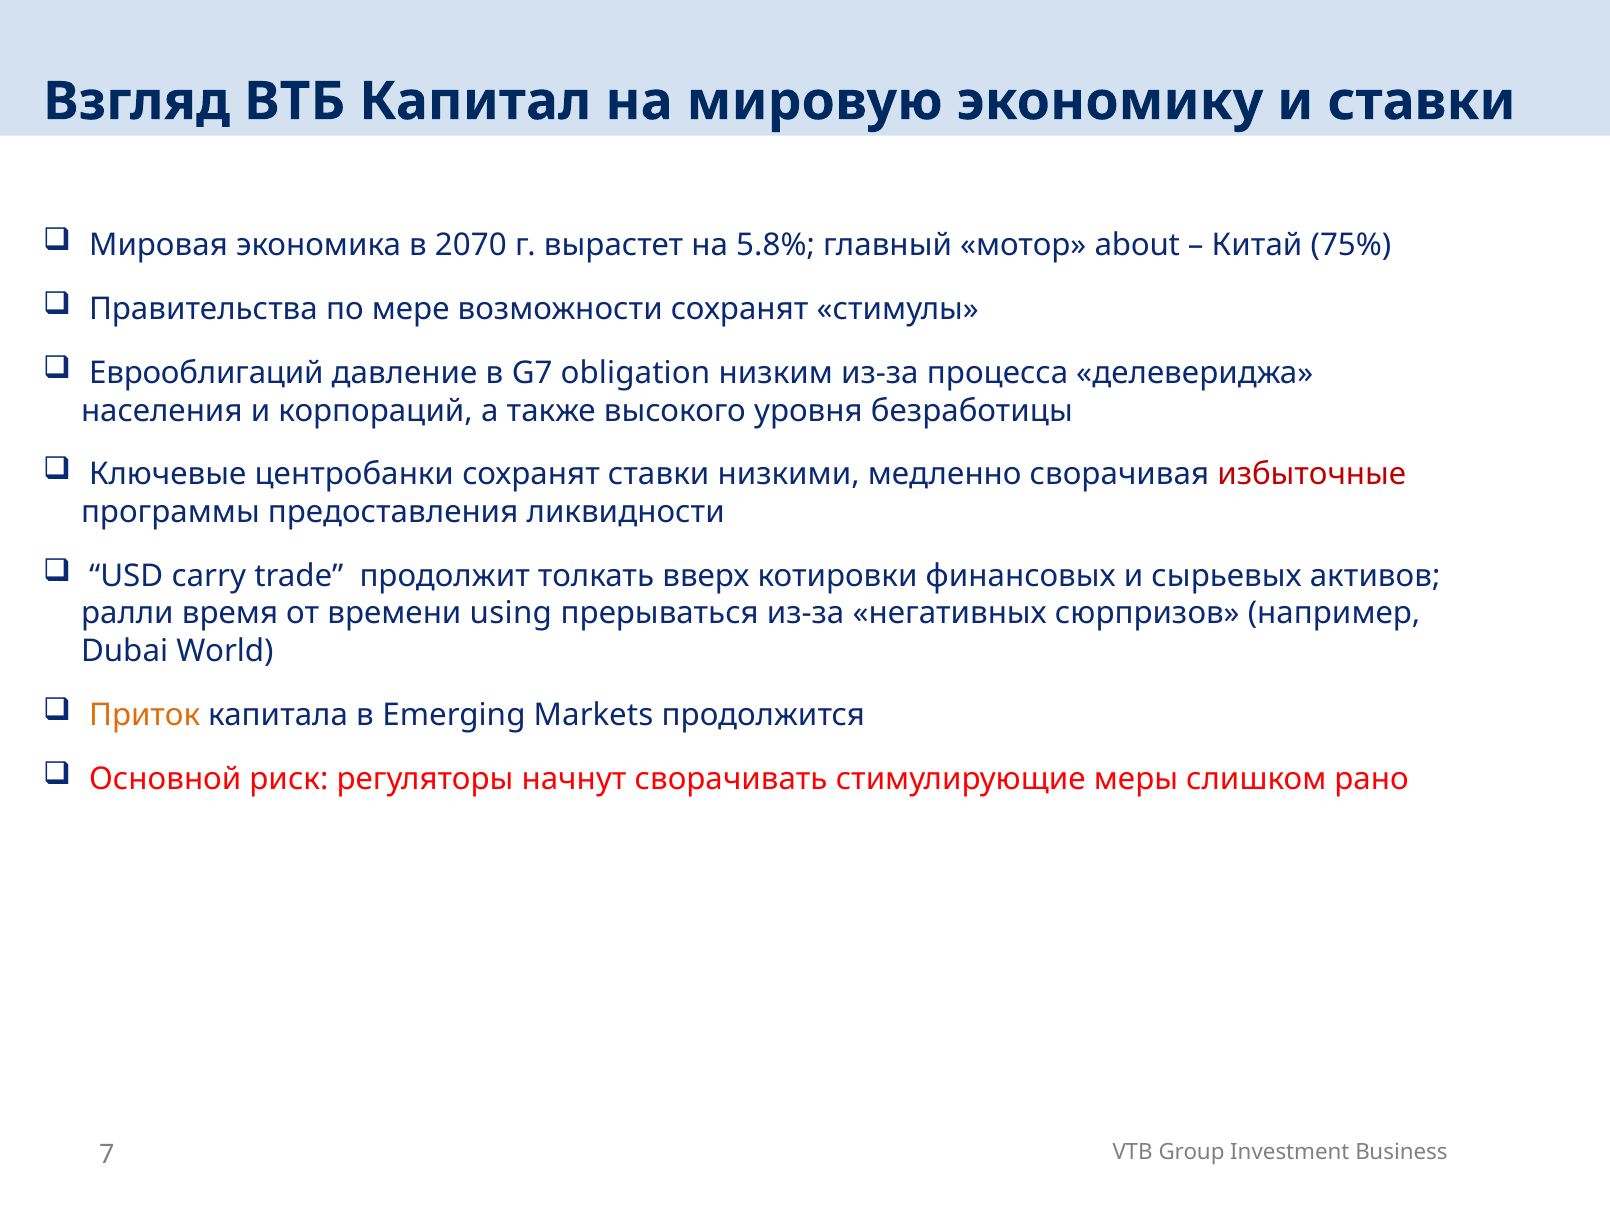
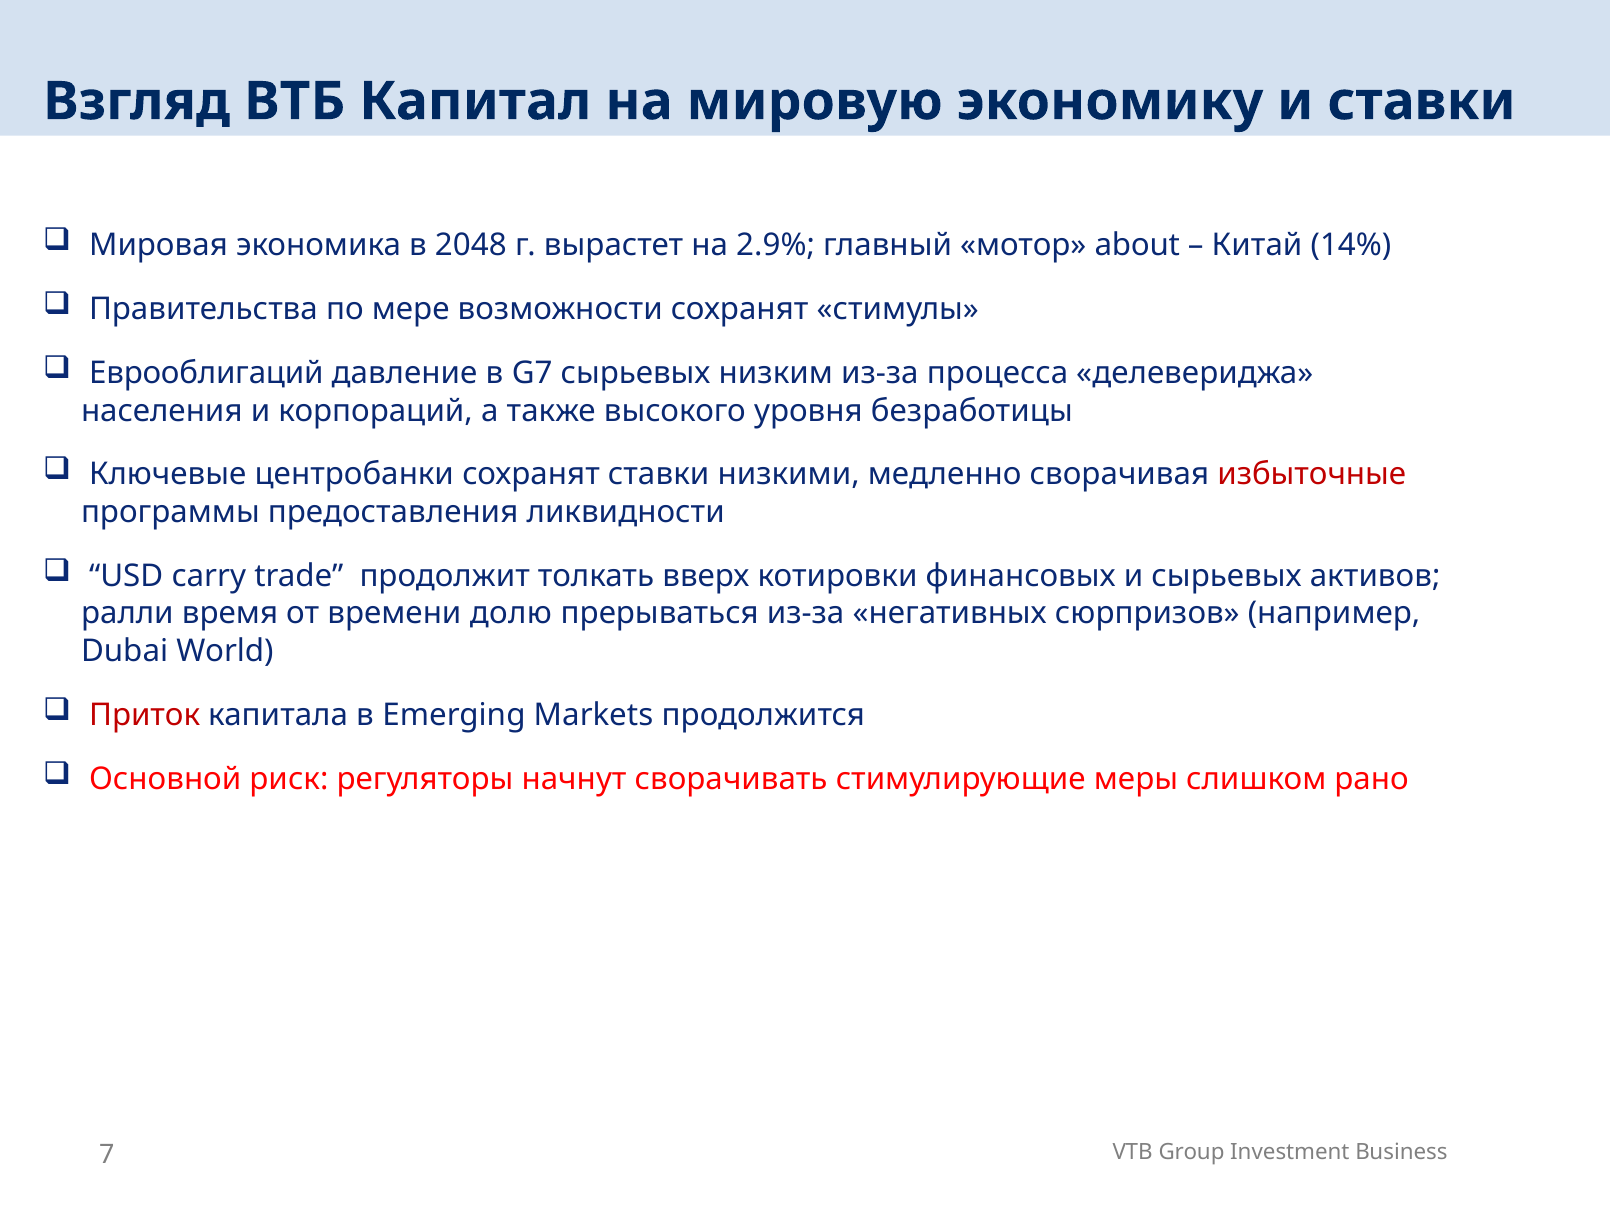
2070: 2070 -> 2048
5.8%: 5.8% -> 2.9%
75%: 75% -> 14%
G7 obligation: obligation -> сырьевых
using: using -> долю
Приток colour: orange -> red
